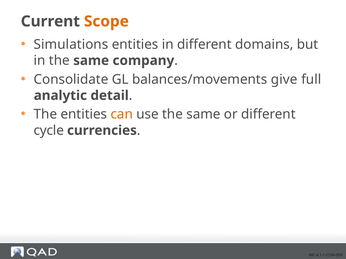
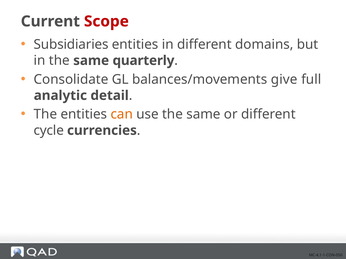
Scope colour: orange -> red
Simulations: Simulations -> Subsidiaries
company: company -> quarterly
